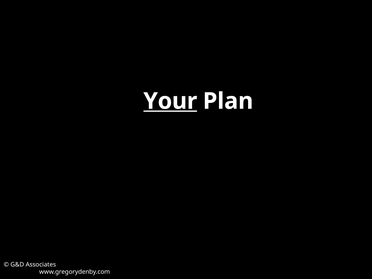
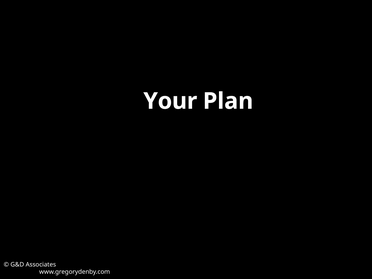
Your underline: present -> none
